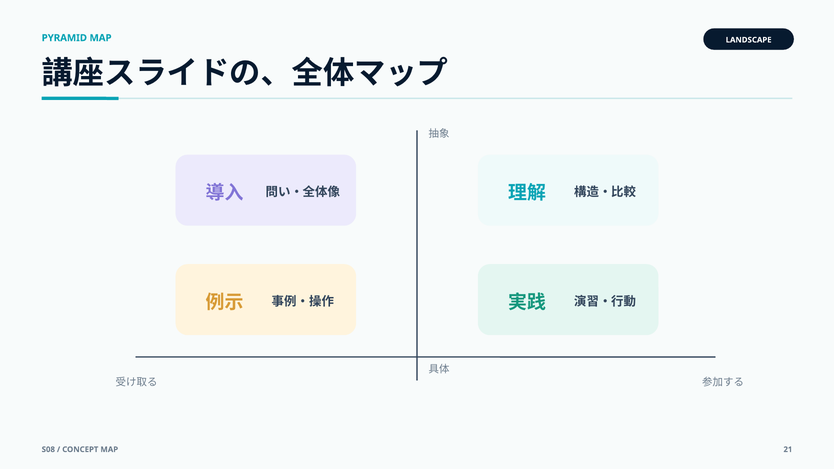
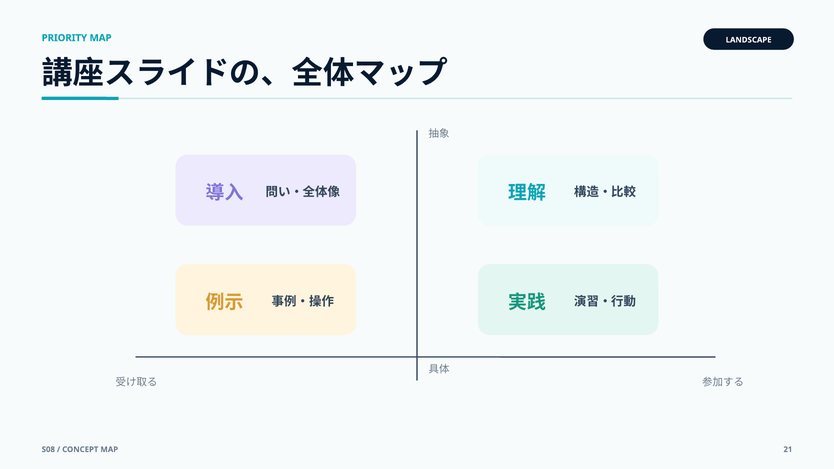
PYRAMID: PYRAMID -> PRIORITY
